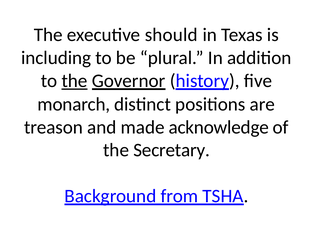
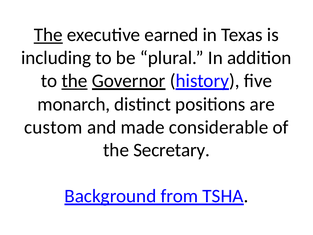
The at (48, 35) underline: none -> present
should: should -> earned
treason: treason -> custom
acknowledge: acknowledge -> considerable
